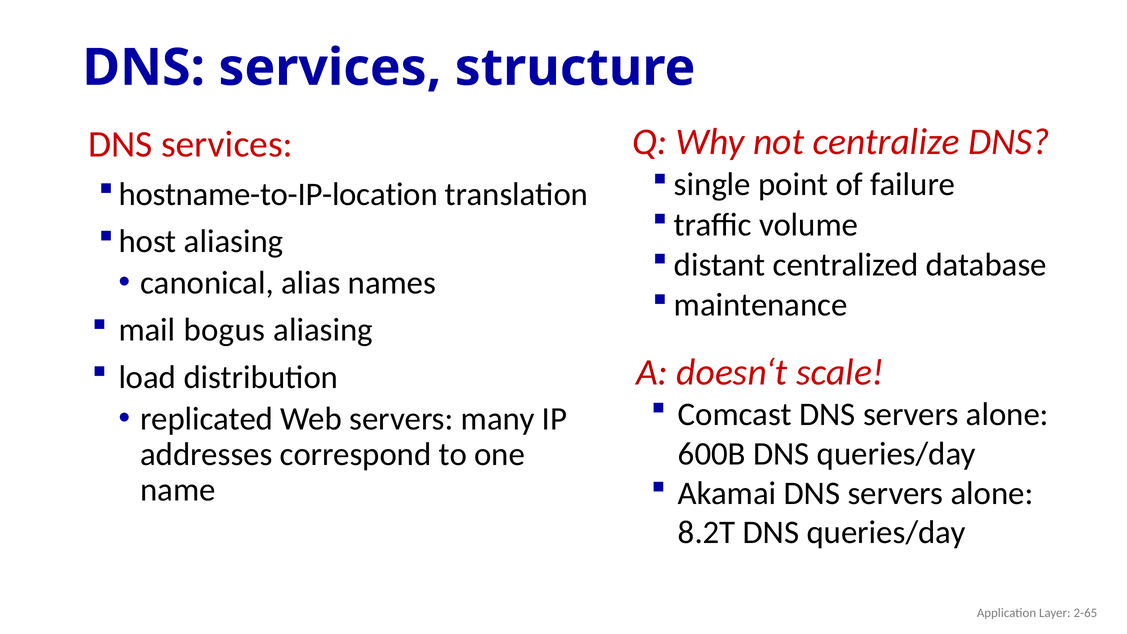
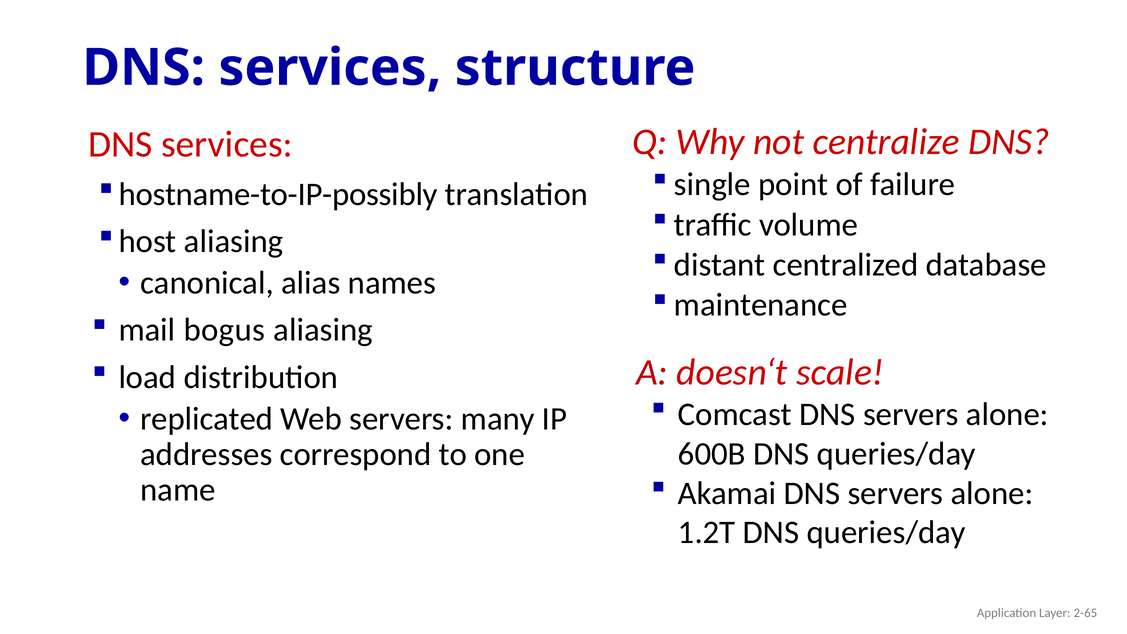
hostname-to-IP-location: hostname-to-IP-location -> hostname-to-IP-possibly
8.2T: 8.2T -> 1.2T
